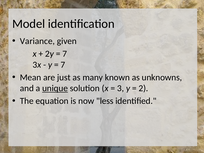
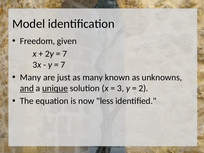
Variance: Variance -> Freedom
Mean at (31, 77): Mean -> Many
and underline: none -> present
